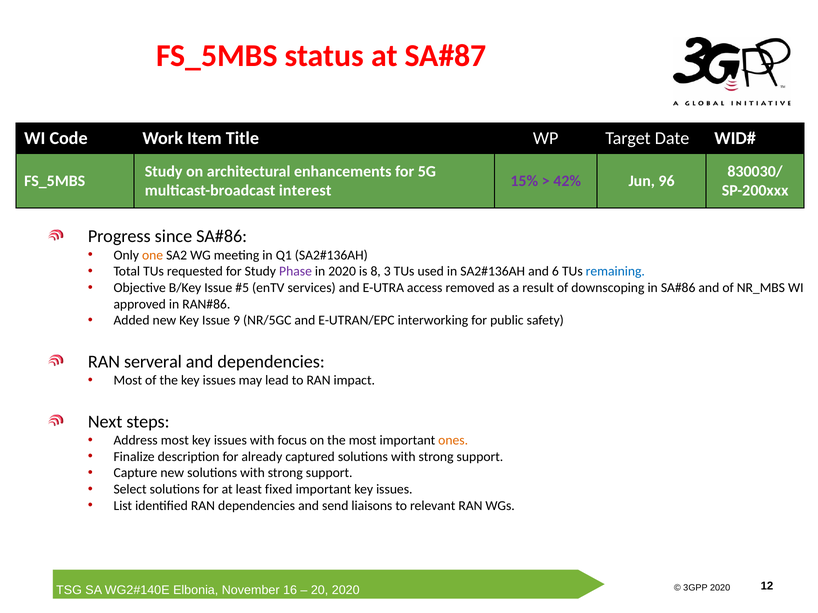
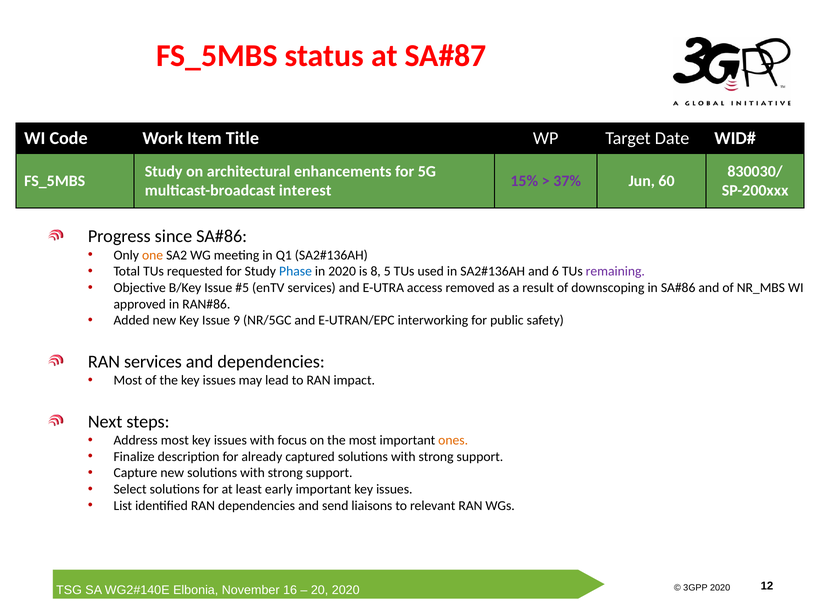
42%: 42% -> 37%
96: 96 -> 60
Phase colour: purple -> blue
3: 3 -> 5
remaining colour: blue -> purple
RAN serveral: serveral -> services
fixed: fixed -> early
